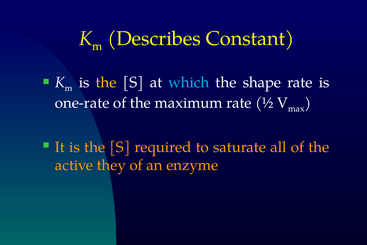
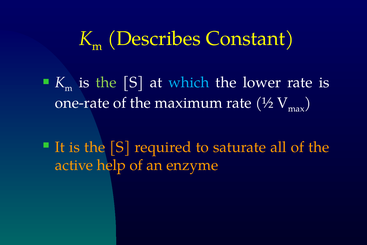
the at (106, 82) colour: yellow -> light green
shape: shape -> lower
they: they -> help
